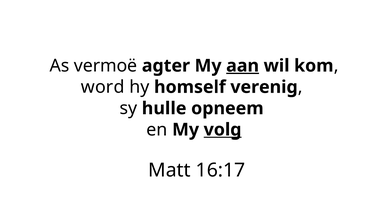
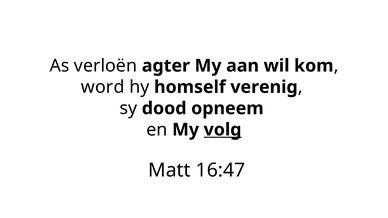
vermoë: vermoë -> verloën
aan underline: present -> none
hulle: hulle -> dood
16:17: 16:17 -> 16:47
